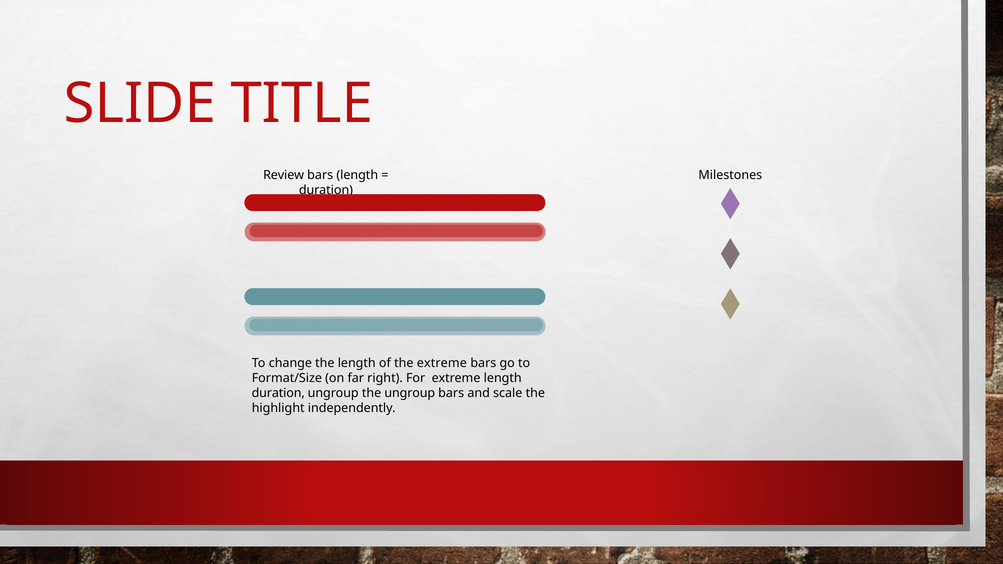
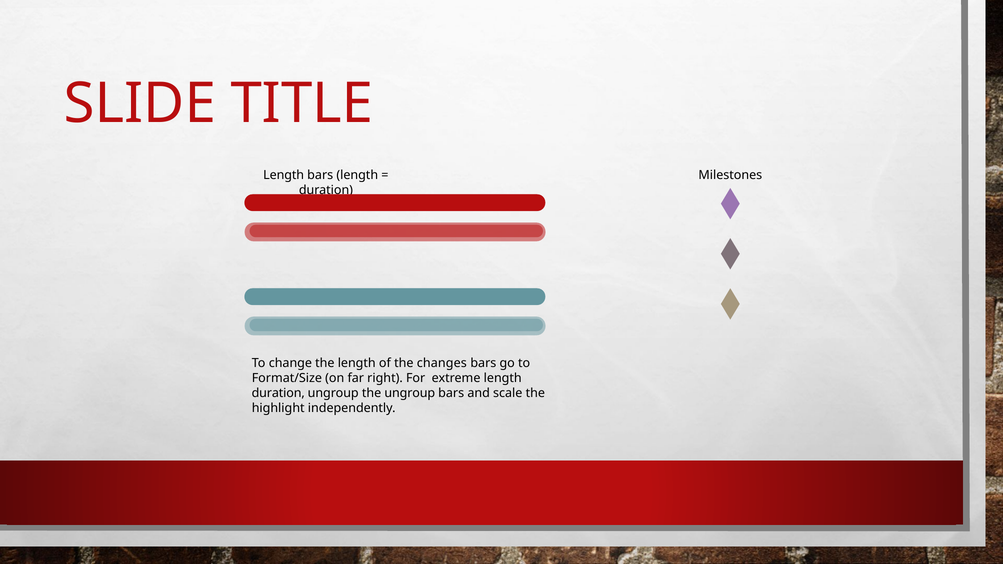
Review at (284, 175): Review -> Length
the extreme: extreme -> changes
